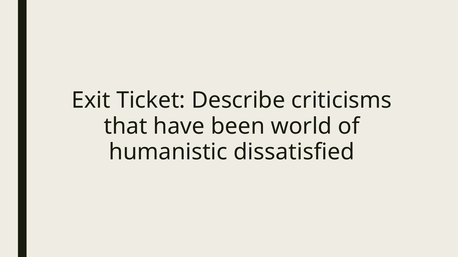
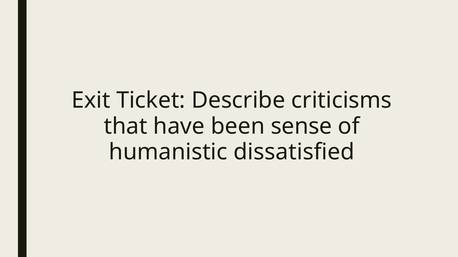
world: world -> sense
